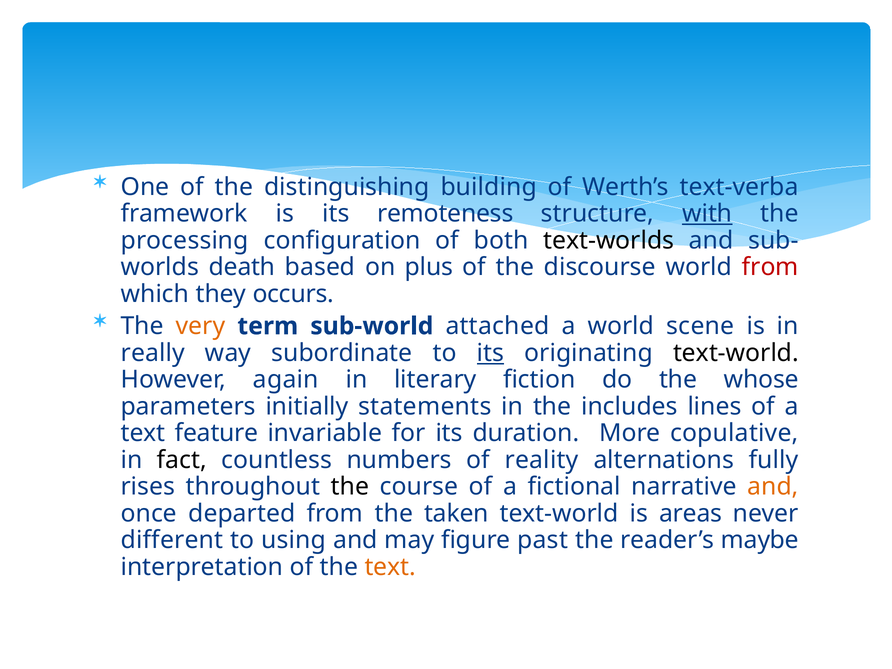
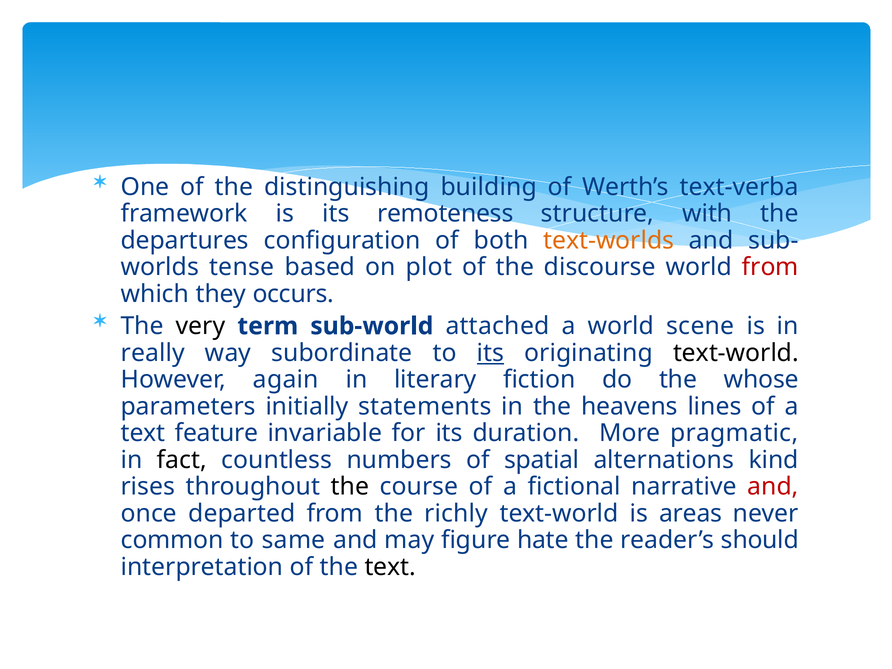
with underline: present -> none
processing: processing -> departures
text-worlds colour: black -> orange
death: death -> tense
plus: plus -> plot
very colour: orange -> black
includes: includes -> heavens
copulative: copulative -> pragmatic
reality: reality -> spatial
fully: fully -> kind
and at (773, 487) colour: orange -> red
taken: taken -> richly
different: different -> common
using: using -> same
past: past -> hate
maybe: maybe -> should
text at (390, 567) colour: orange -> black
